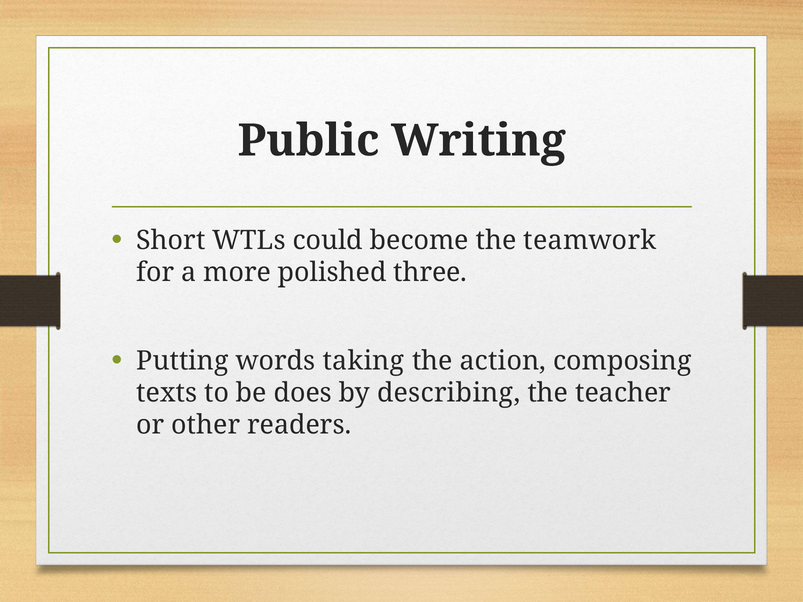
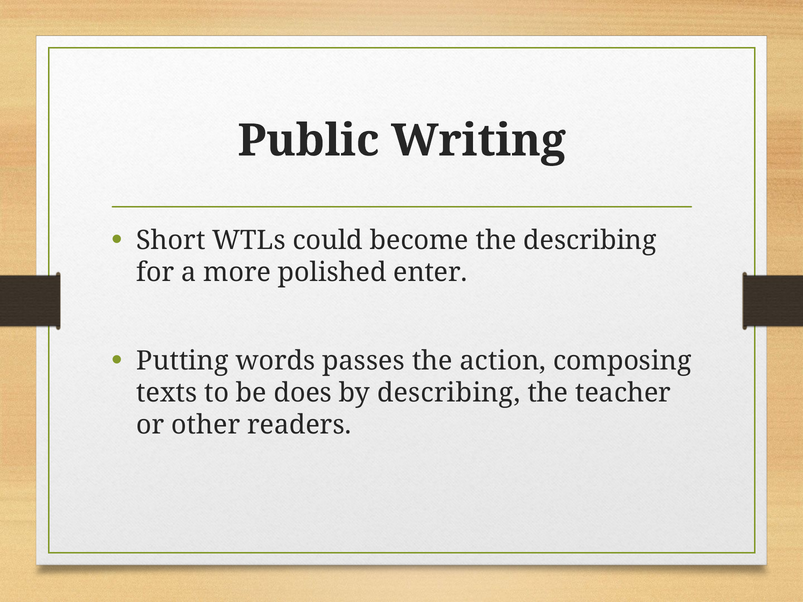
the teamwork: teamwork -> describing
three: three -> enter
taking: taking -> passes
